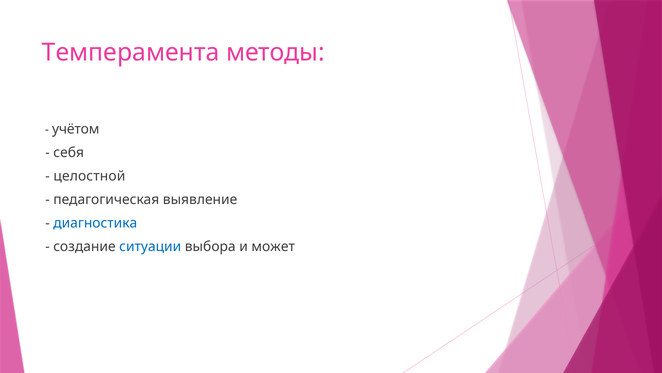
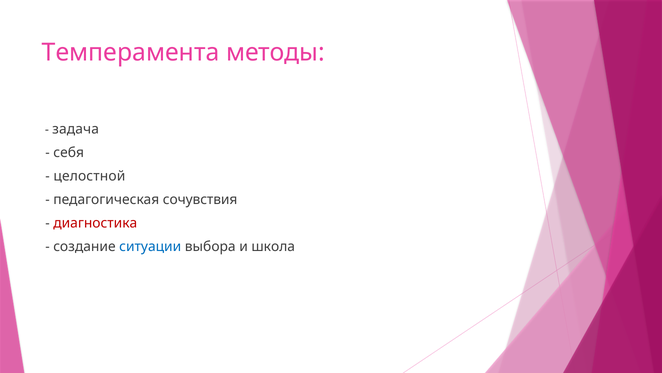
учётом: учётом -> задача
выявление: выявление -> сочувствия
диагностика colour: blue -> red
может: может -> школа
